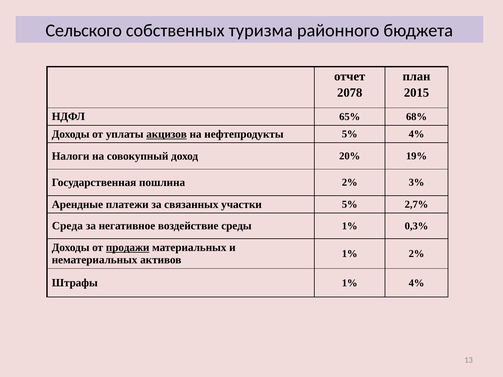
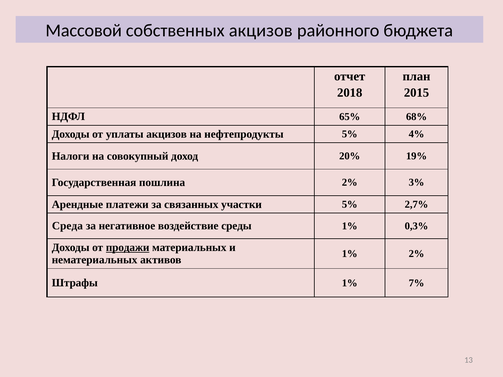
Сельского: Сельского -> Массовой
собственных туризма: туризма -> акцизов
2078: 2078 -> 2018
акцизов at (167, 134) underline: present -> none
1% 4%: 4% -> 7%
